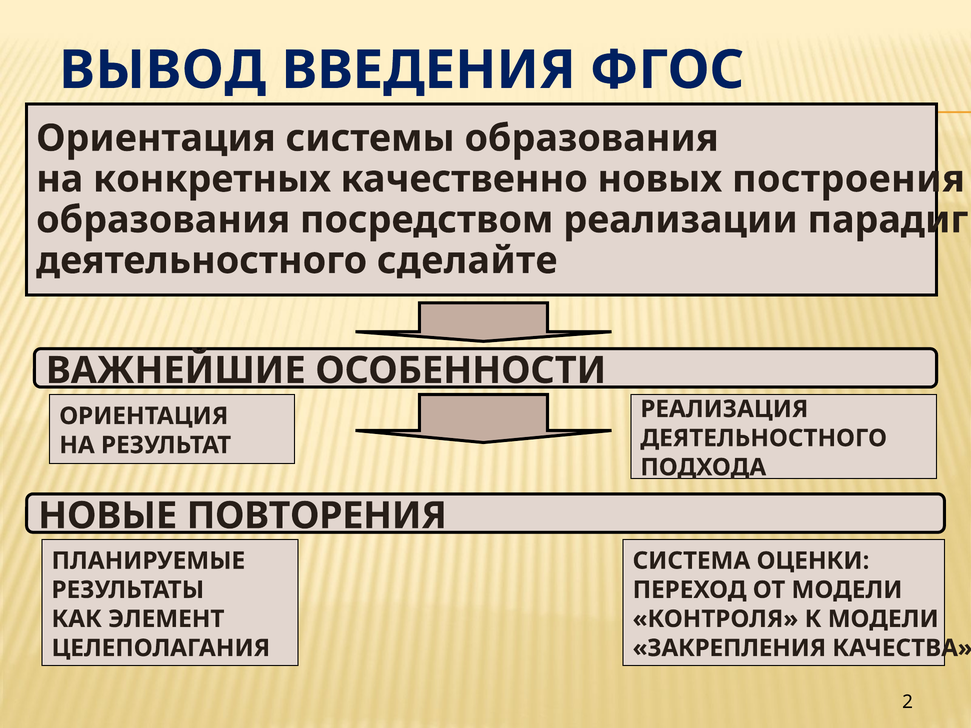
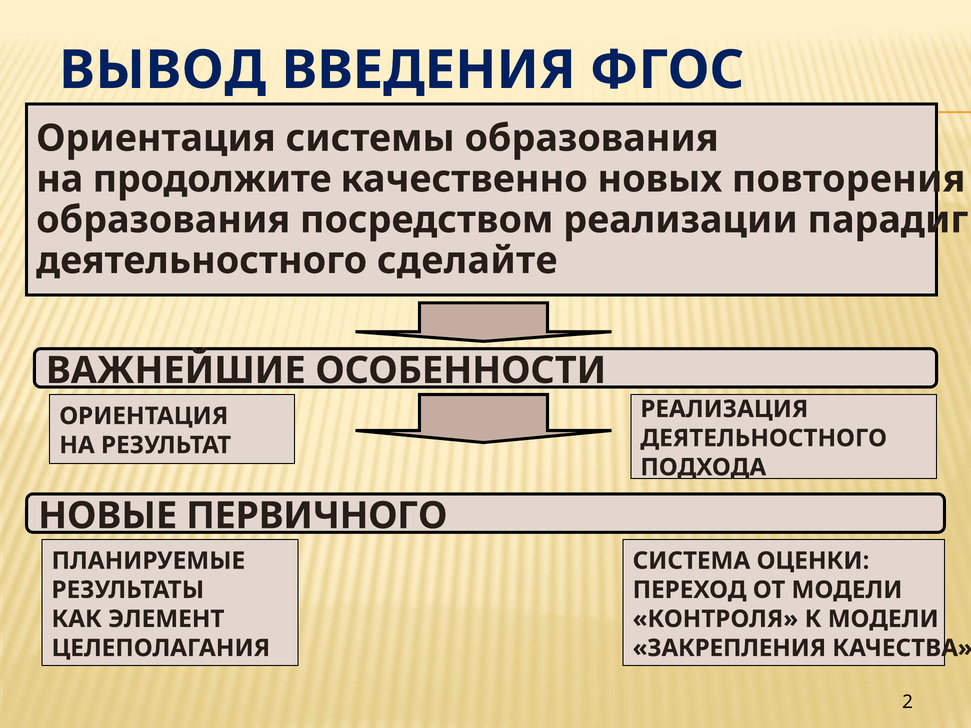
конкретных: конкретных -> продолжите
построения: построения -> повторения
ПОВТОРЕНИЯ: ПОВТОРЕНИЯ -> ПЕРВИЧНОГО
